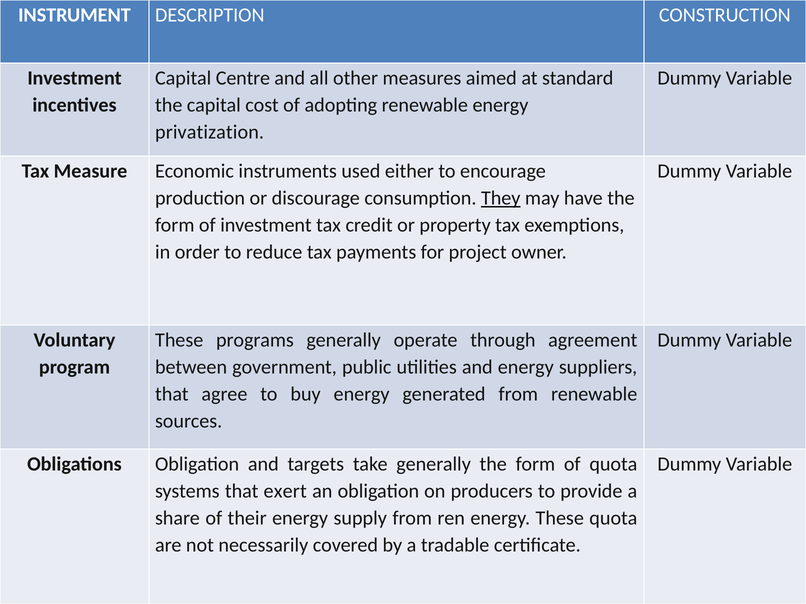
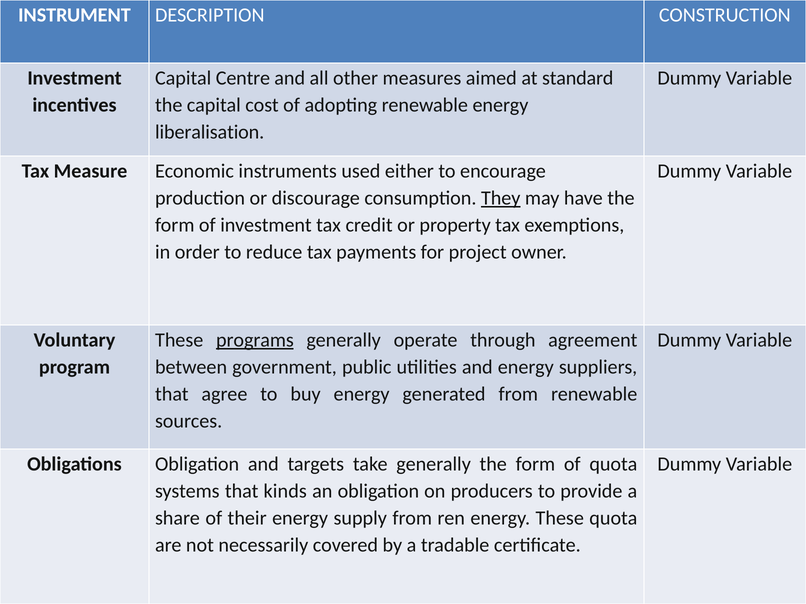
privatization: privatization -> liberalisation
programs underline: none -> present
exert: exert -> kinds
